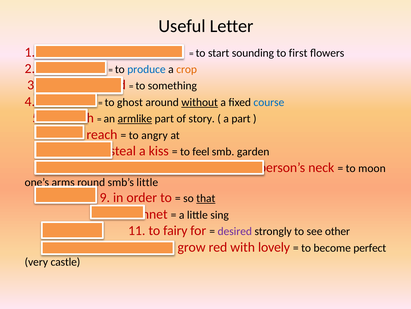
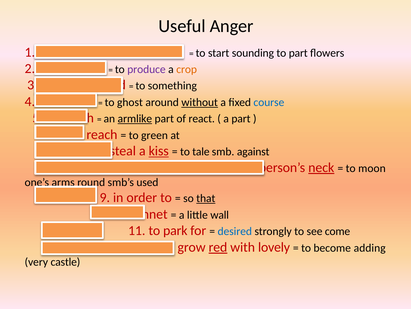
Letter: Letter -> Anger
to first: first -> part
produce colour: blue -> purple
story: story -> react
angry: angry -> green
kiss underline: none -> present
feel: feel -> tale
garden: garden -> against
neck underline: none -> present
smb’s little: little -> used
sing: sing -> wall
fairy: fairy -> park
desired colour: purple -> blue
other: other -> come
red underline: none -> present
perfect: perfect -> adding
